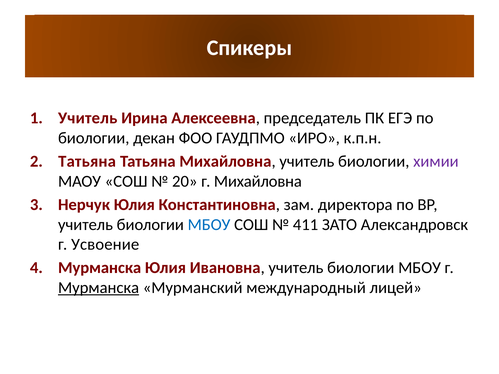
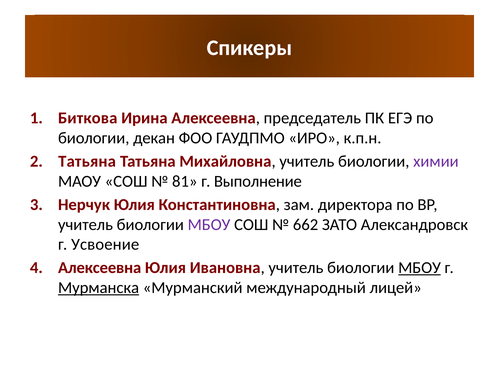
Учитель at (88, 118): Учитель -> Биткова
20: 20 -> 81
г Михайловна: Михайловна -> Выполнение
МБОУ at (209, 225) colour: blue -> purple
411: 411 -> 662
Мурманска at (100, 268): Мурманска -> Алексеевна
МБОУ at (420, 268) underline: none -> present
